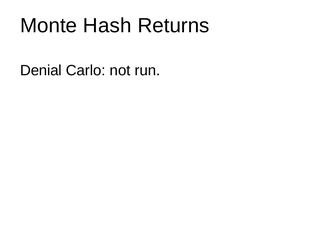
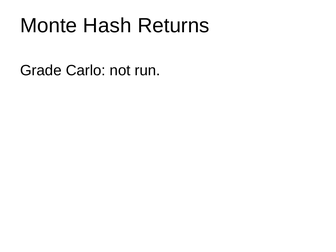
Denial: Denial -> Grade
